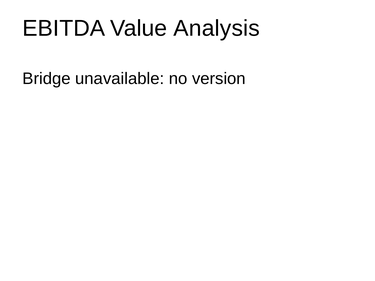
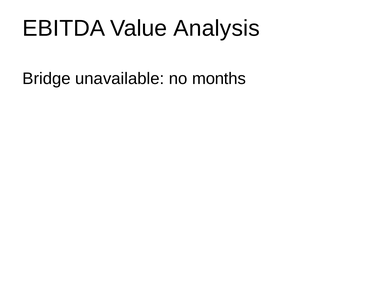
version: version -> months
